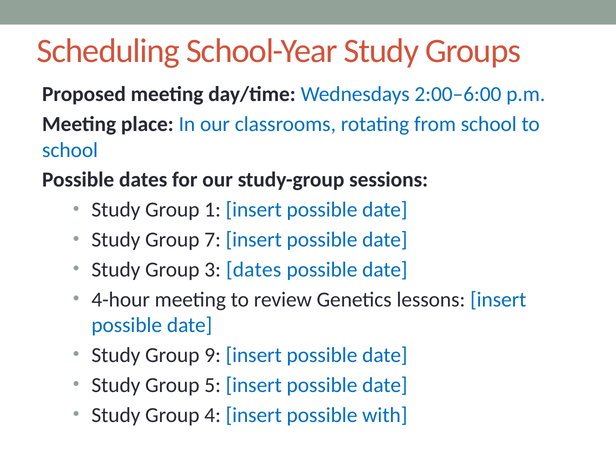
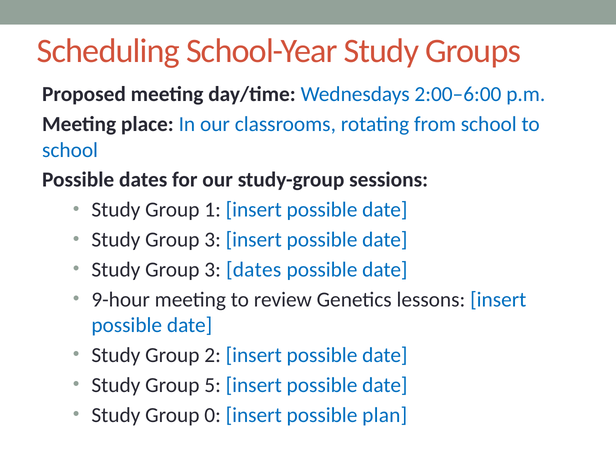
7 at (213, 240): 7 -> 3
4-hour: 4-hour -> 9-hour
9: 9 -> 2
4: 4 -> 0
with: with -> plan
